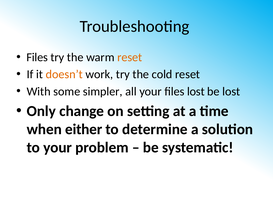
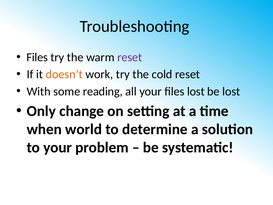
reset at (130, 57) colour: orange -> purple
simpler: simpler -> reading
either: either -> world
